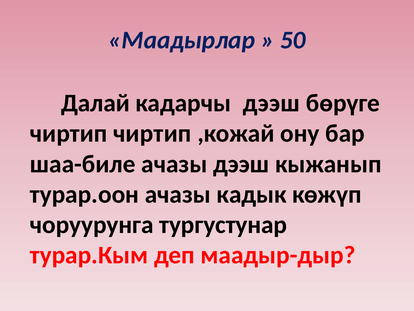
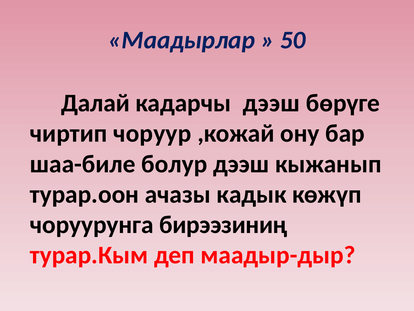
чиртип чиртип: чиртип -> чоруур
шаа-биле ачазы: ачазы -> болур
тургустунар: тургустунар -> бирээзиниң
